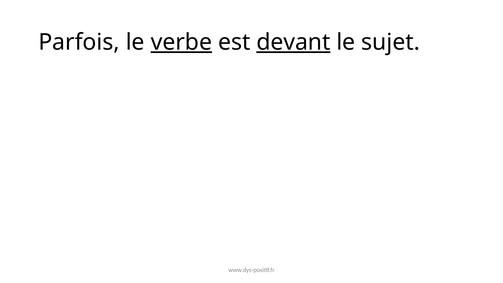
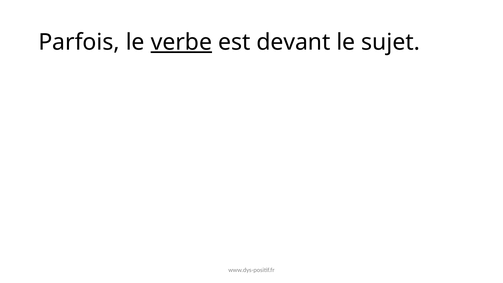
devant underline: present -> none
